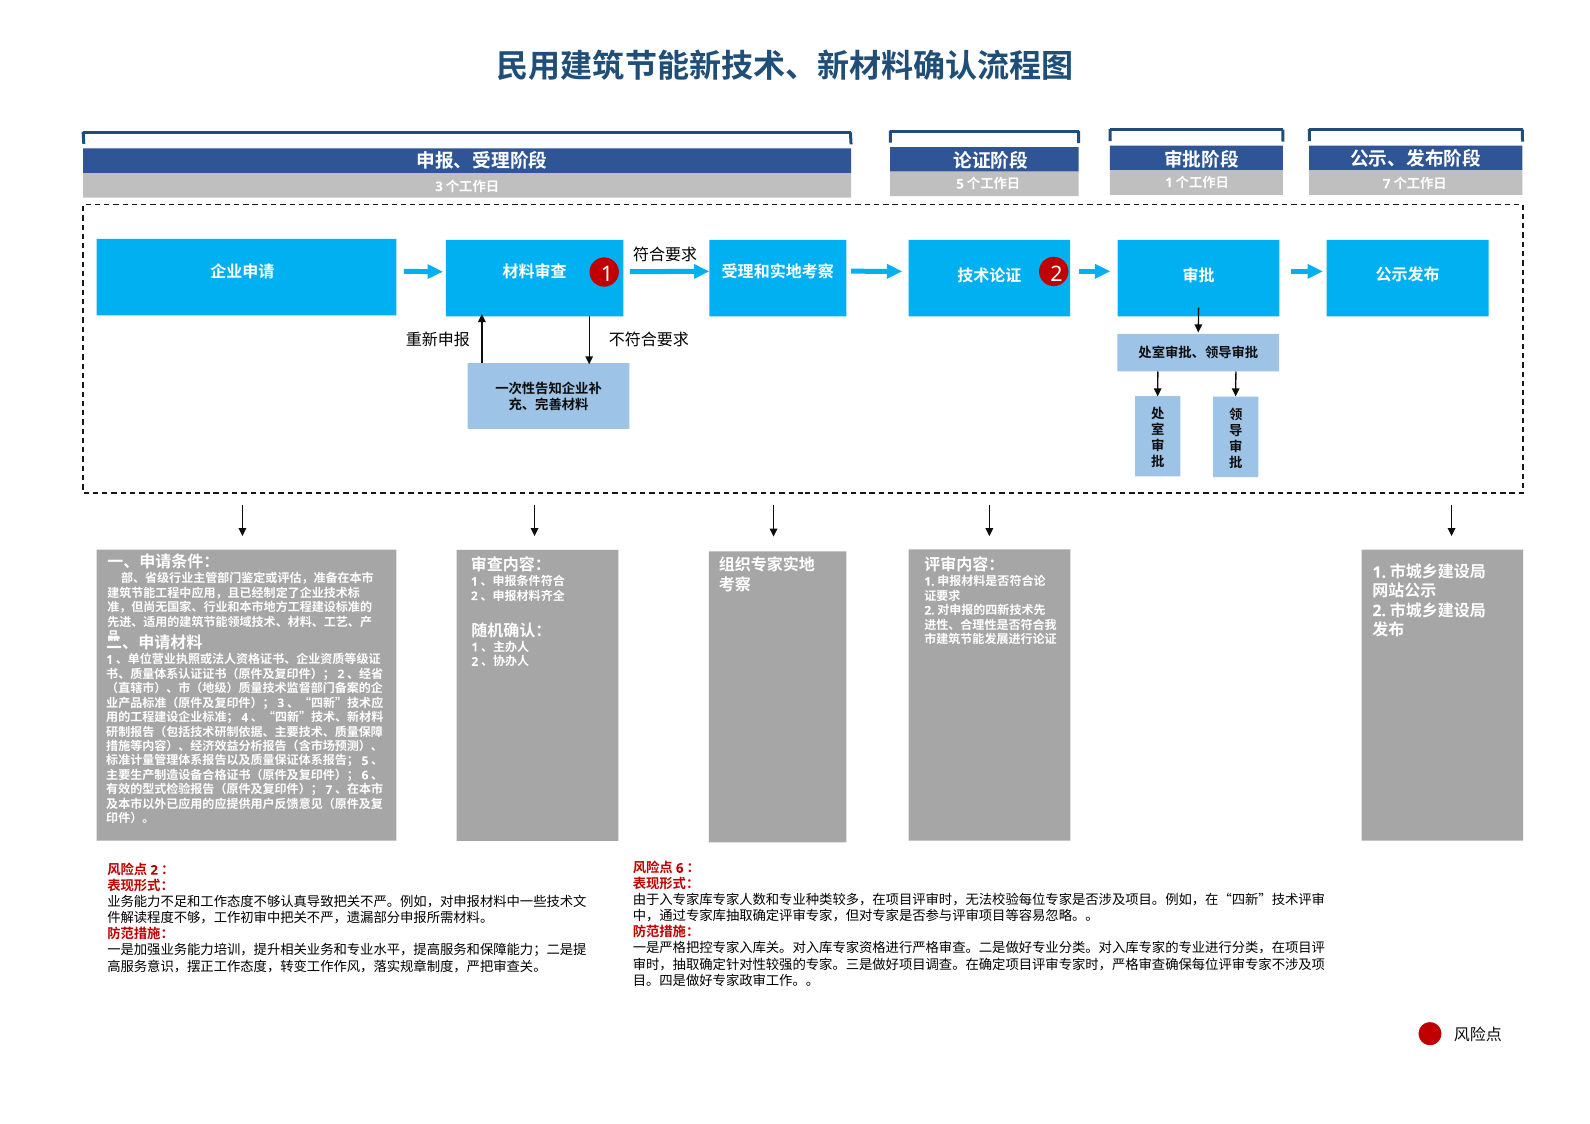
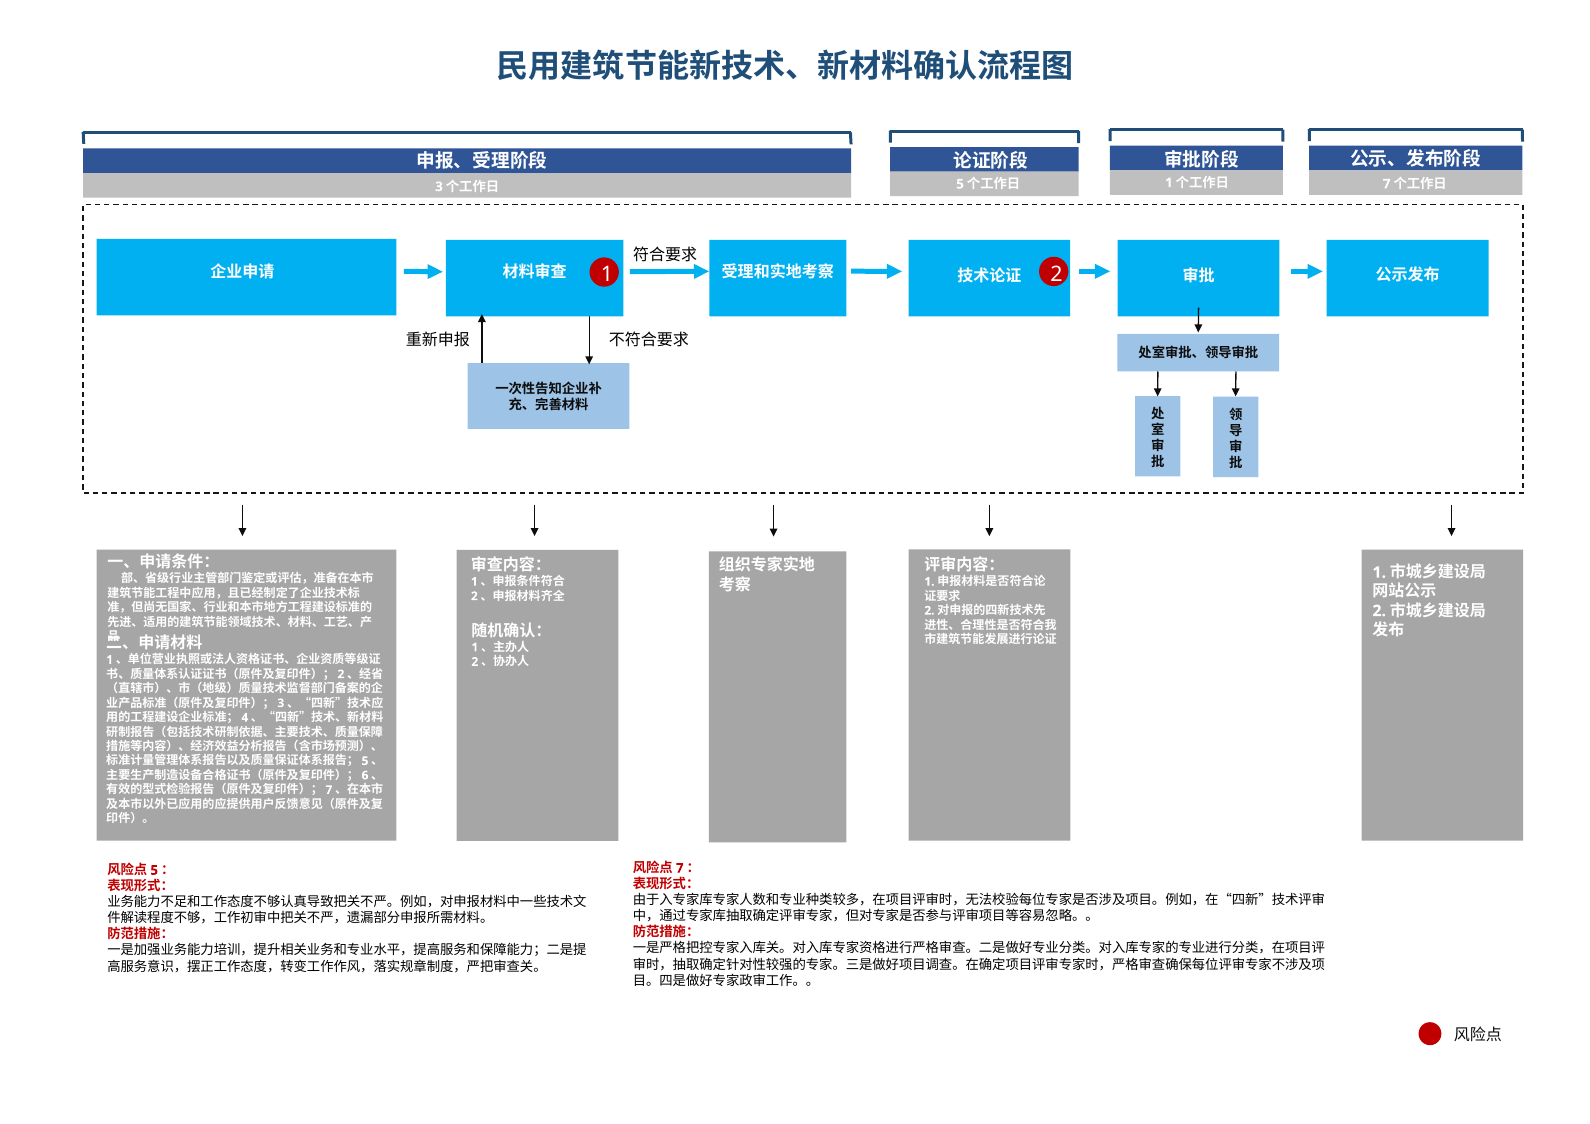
6 at (680, 869): 6 -> 7
2 at (154, 871): 2 -> 5
